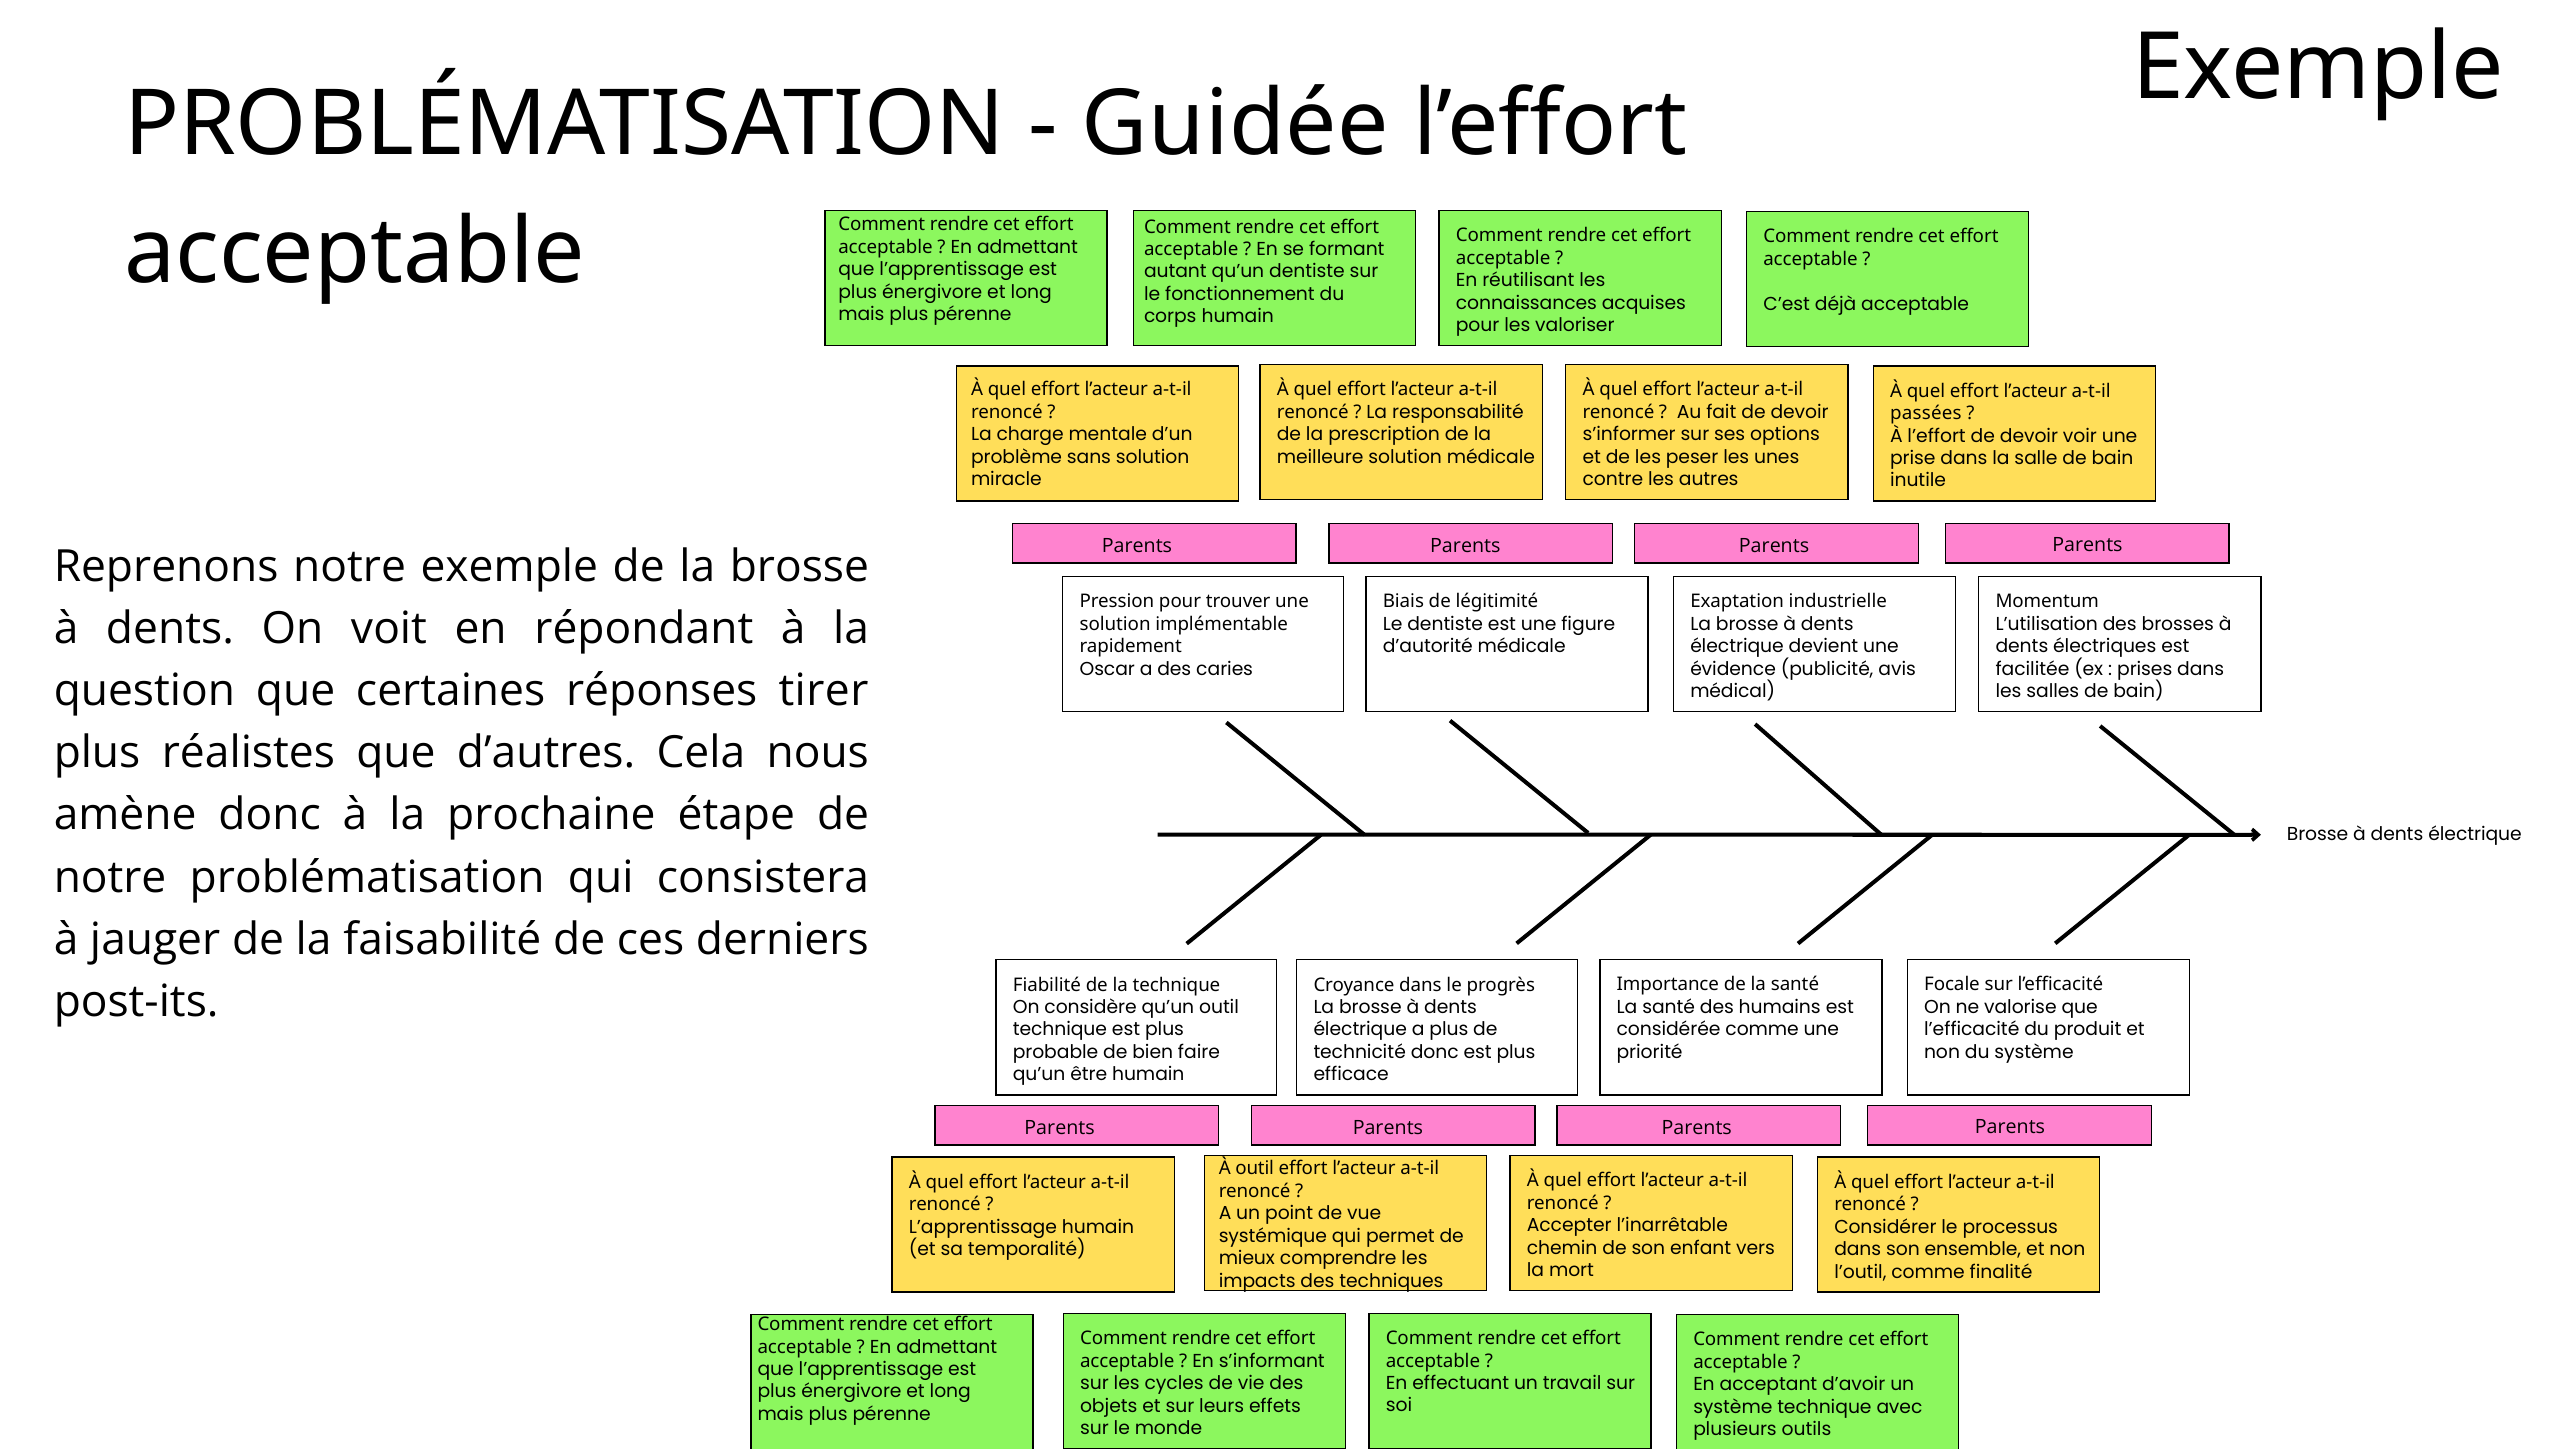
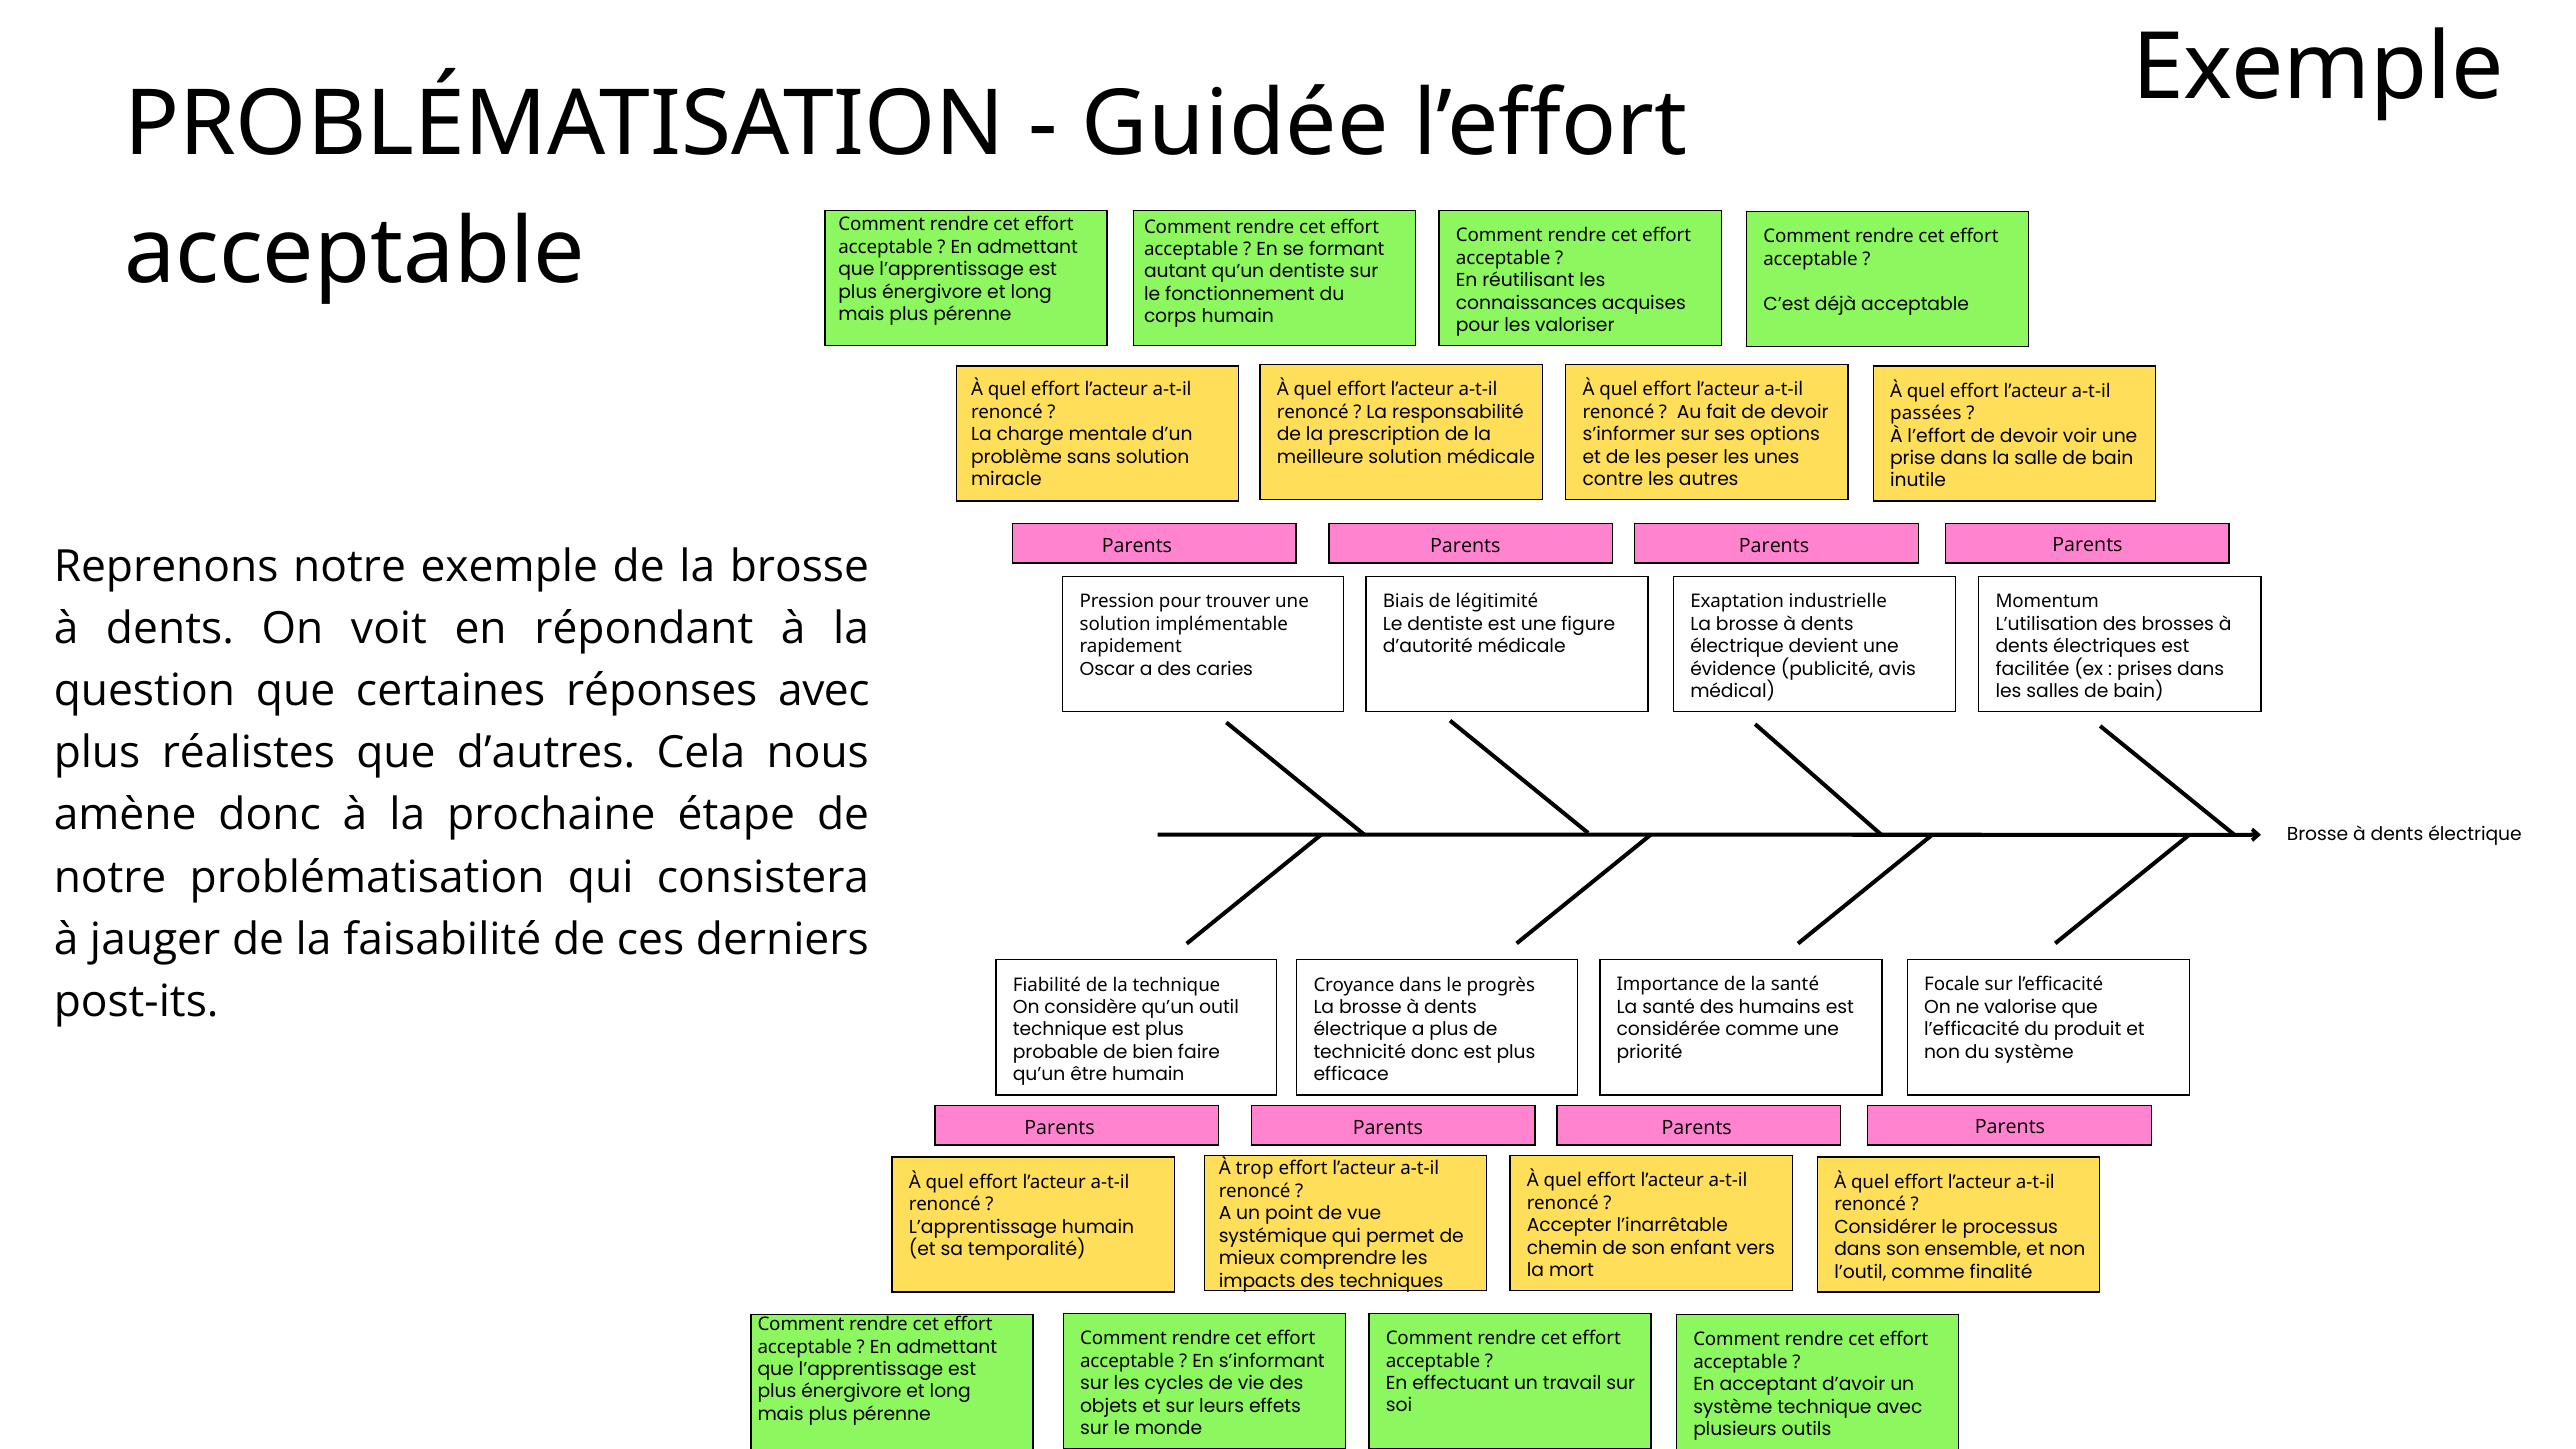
réponses tirer: tirer -> avec
À outil: outil -> trop
